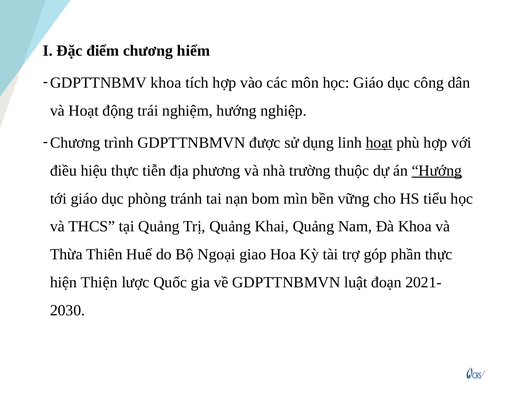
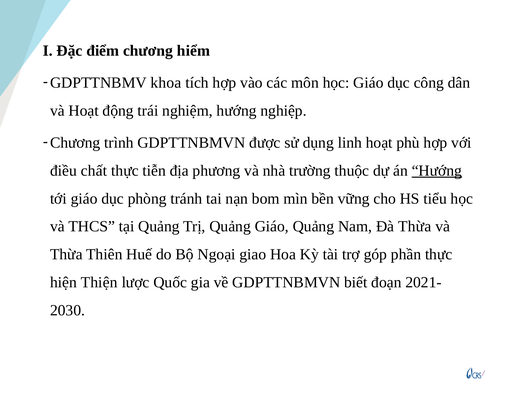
hoạt at (379, 143) underline: present -> none
hiệu: hiệu -> chất
Quảng Khai: Khai -> Giáo
Đà Khoa: Khoa -> Thừa
luật: luật -> biết
